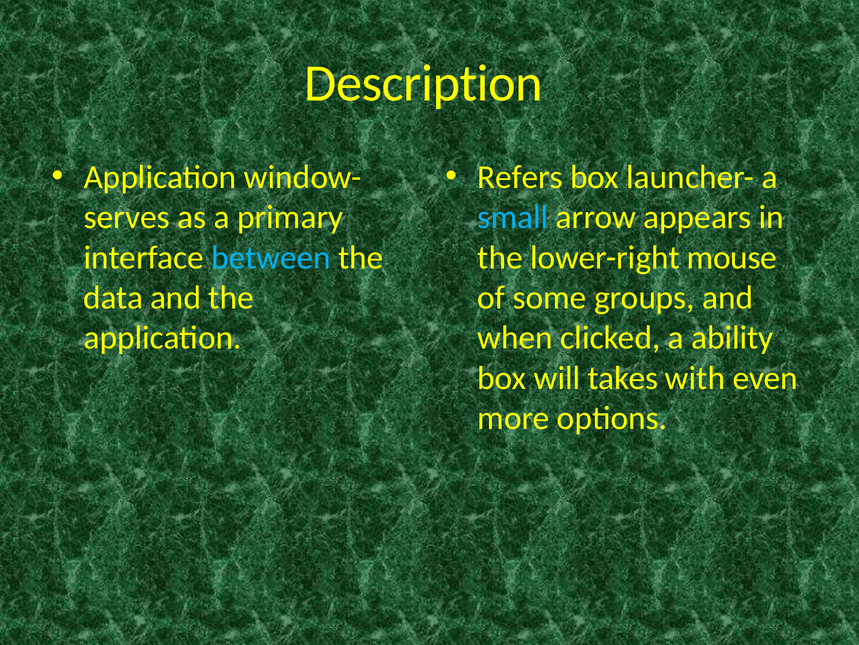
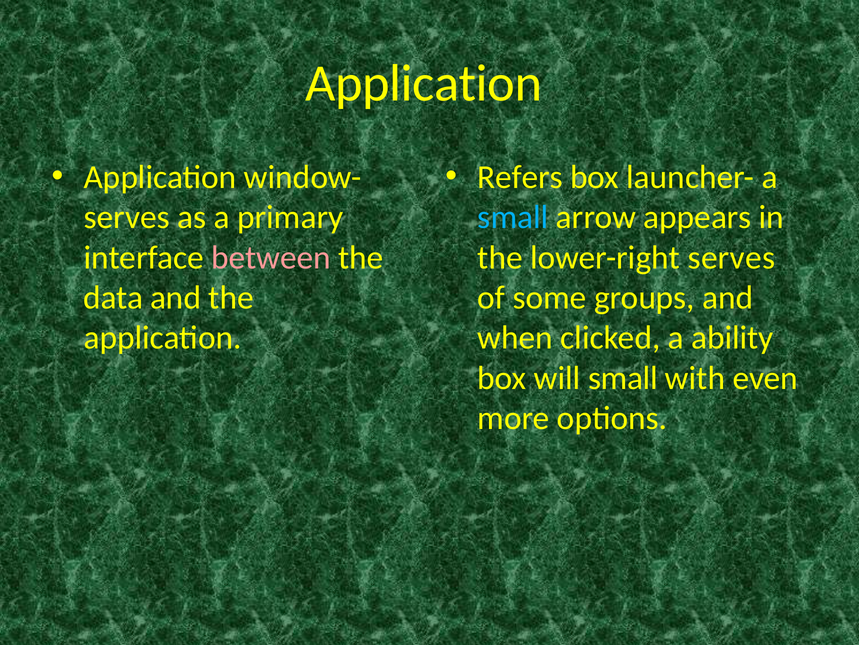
Description at (424, 83): Description -> Application
between colour: light blue -> pink
lower-right mouse: mouse -> serves
will takes: takes -> small
